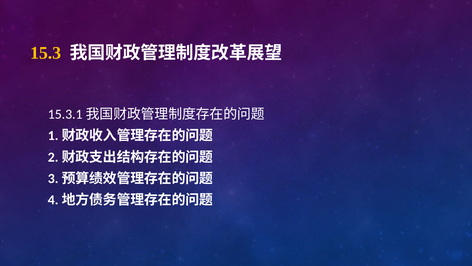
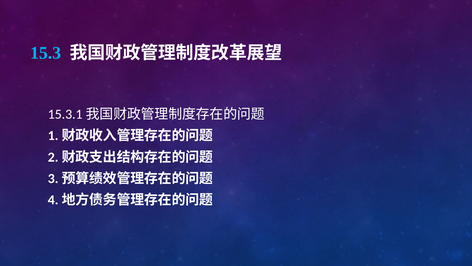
15.3 colour: yellow -> light blue
